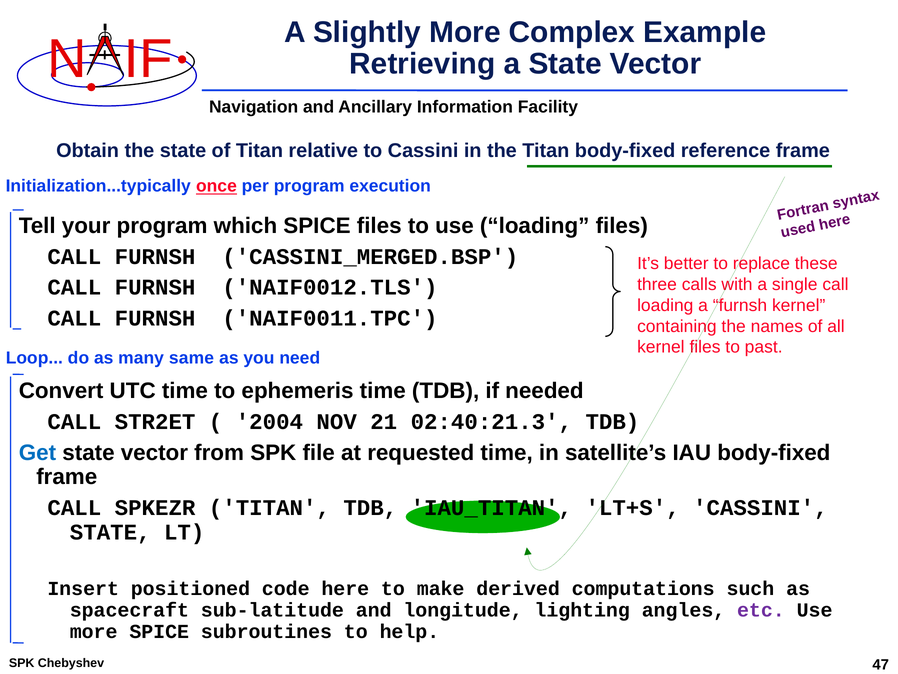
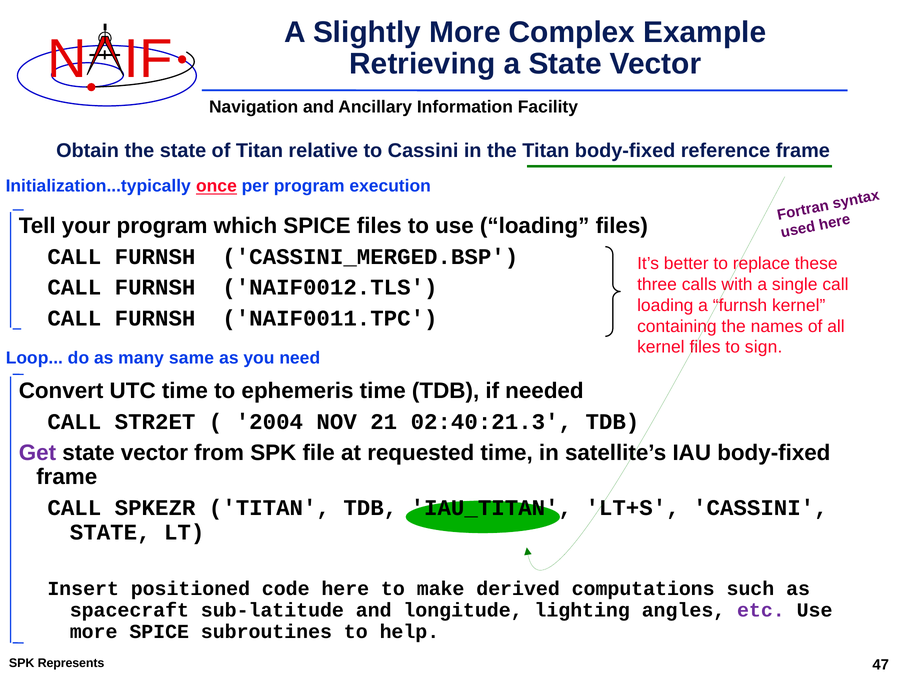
past: past -> sign
Get colour: blue -> purple
Chebyshev: Chebyshev -> Represents
